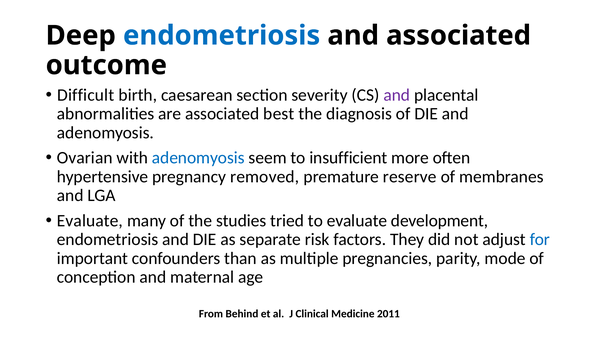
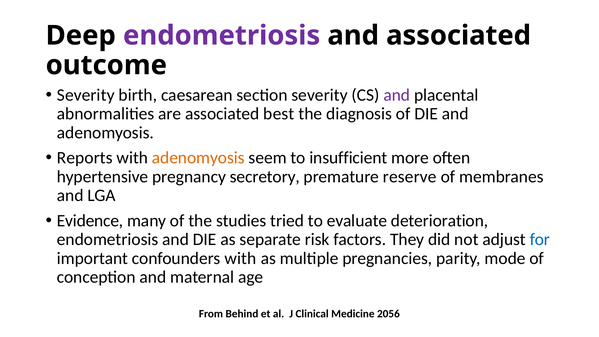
endometriosis at (222, 35) colour: blue -> purple
Difficult at (86, 95): Difficult -> Severity
Ovarian: Ovarian -> Reports
adenomyosis at (198, 158) colour: blue -> orange
removed: removed -> secretory
Evaluate at (90, 221): Evaluate -> Evidence
development: development -> deterioration
confounders than: than -> with
2011: 2011 -> 2056
